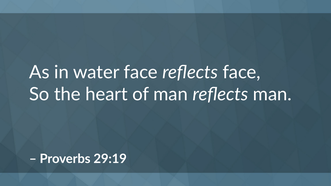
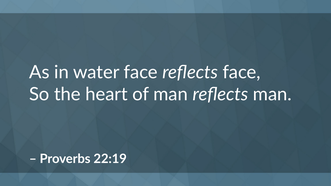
29:19: 29:19 -> 22:19
